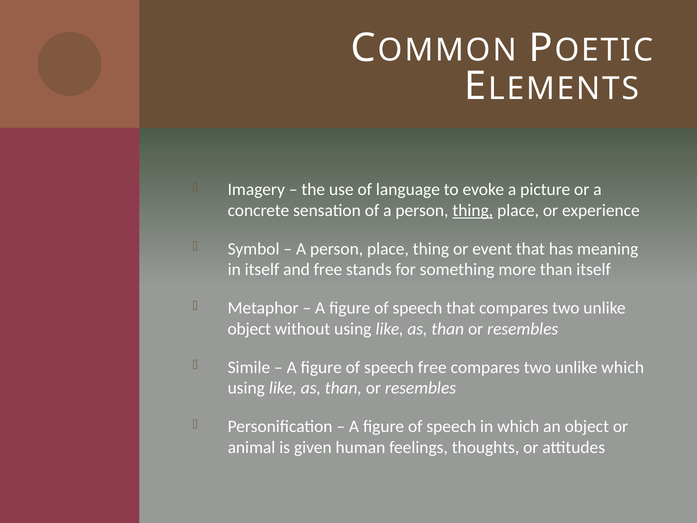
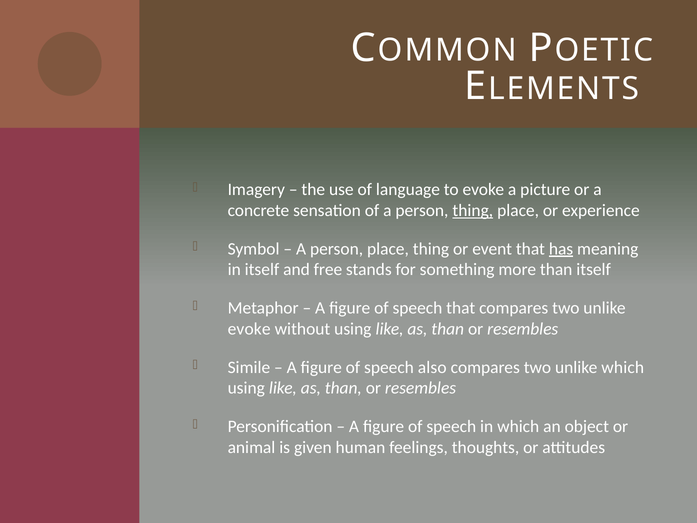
has underline: none -> present
object at (249, 329): object -> evoke
speech free: free -> also
